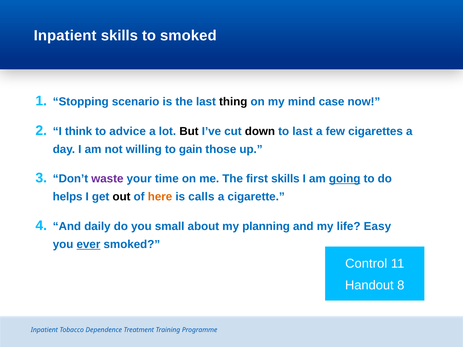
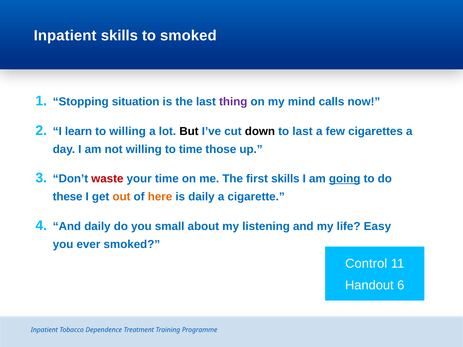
scenario: scenario -> situation
thing colour: black -> purple
case: case -> calls
think: think -> learn
to advice: advice -> willing
to gain: gain -> time
waste colour: purple -> red
helps: helps -> these
out colour: black -> orange
is calls: calls -> daily
planning: planning -> listening
ever underline: present -> none
8: 8 -> 6
